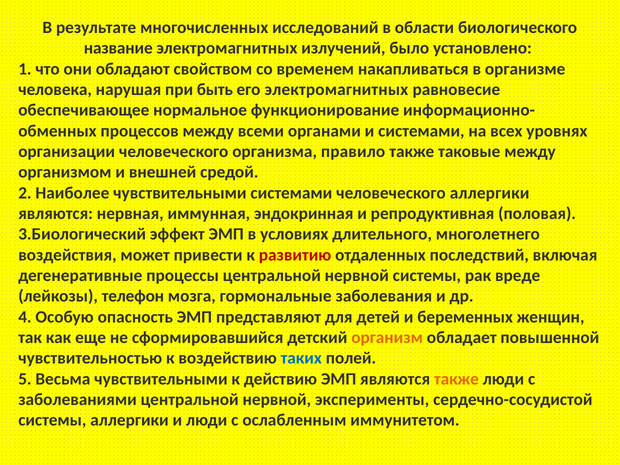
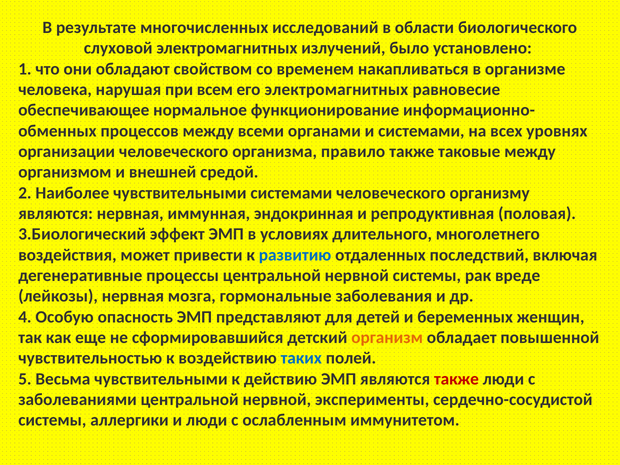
название: название -> слуховой
быть: быть -> всем
человеческого аллергики: аллергики -> организму
развитию colour: red -> blue
лейкозы телефон: телефон -> нервная
также at (456, 379) colour: orange -> red
